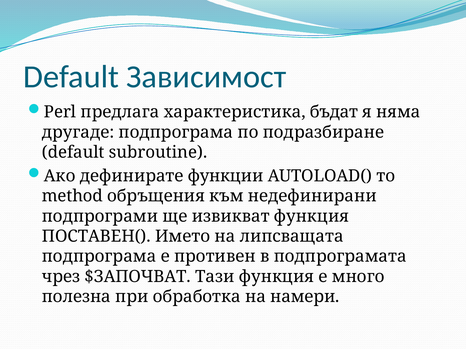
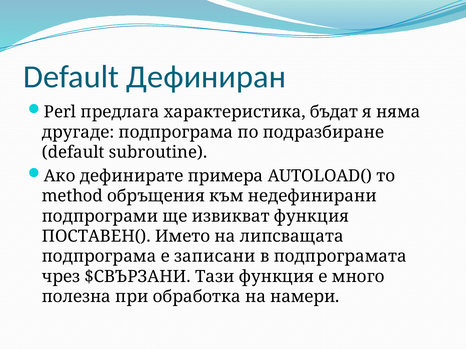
Зависимост: Зависимост -> Дефиниран
функции: функции -> примера
противен: противен -> записани
$ЗАПОЧВАТ: $ЗАПОЧВАТ -> $СВЪРЗАНИ
